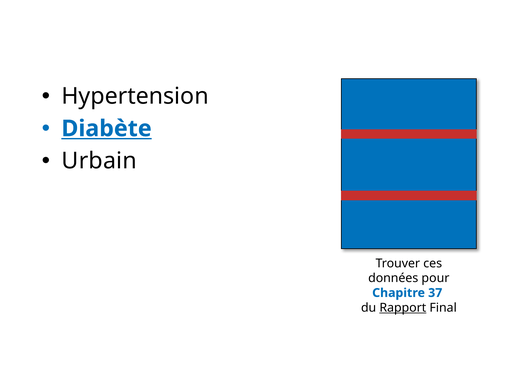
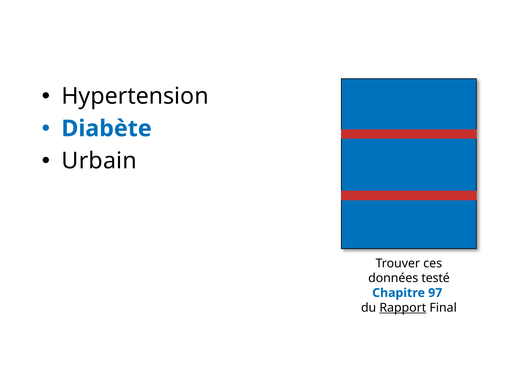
Diabète underline: present -> none
pour: pour -> testé
37: 37 -> 97
